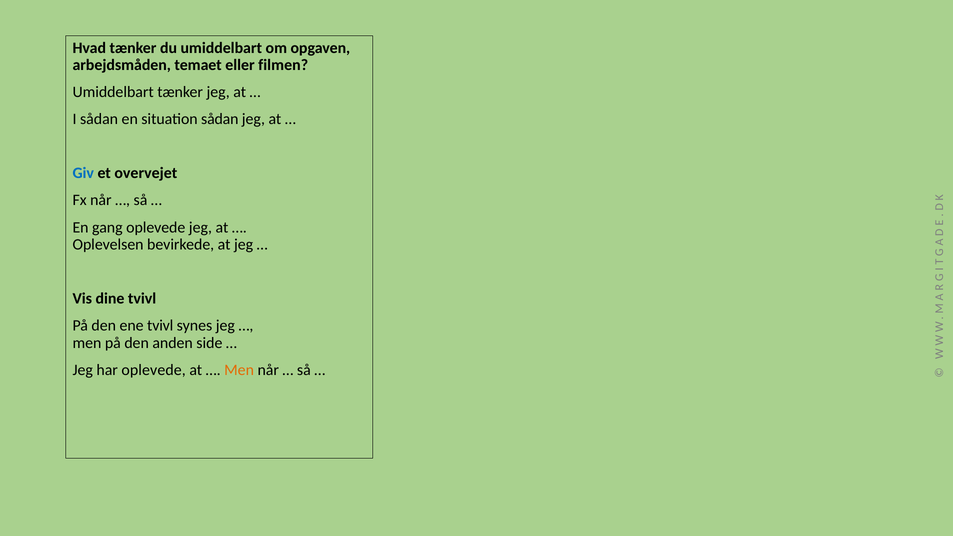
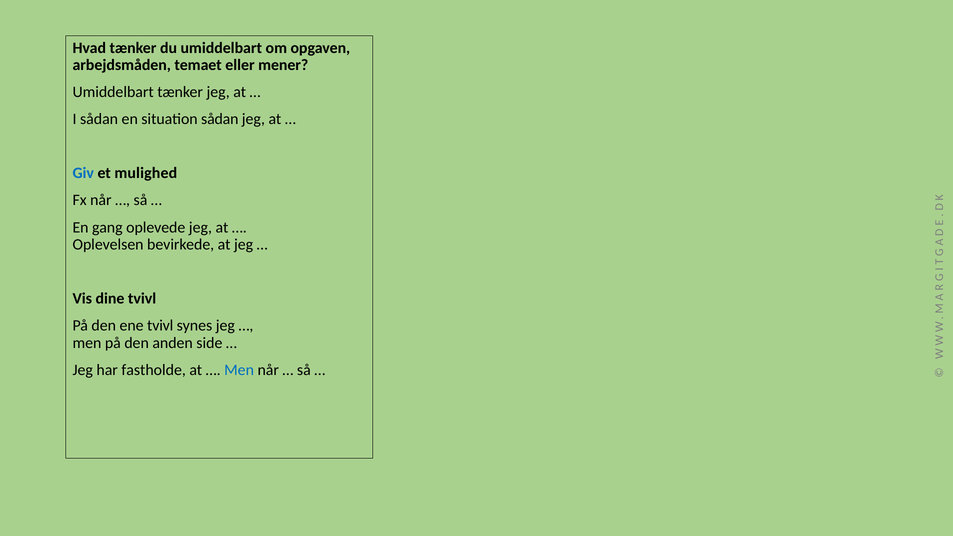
filmen: filmen -> mener
overvejet: overvejet -> mulighed
har oplevede: oplevede -> fastholde
Men at (239, 370) colour: orange -> blue
